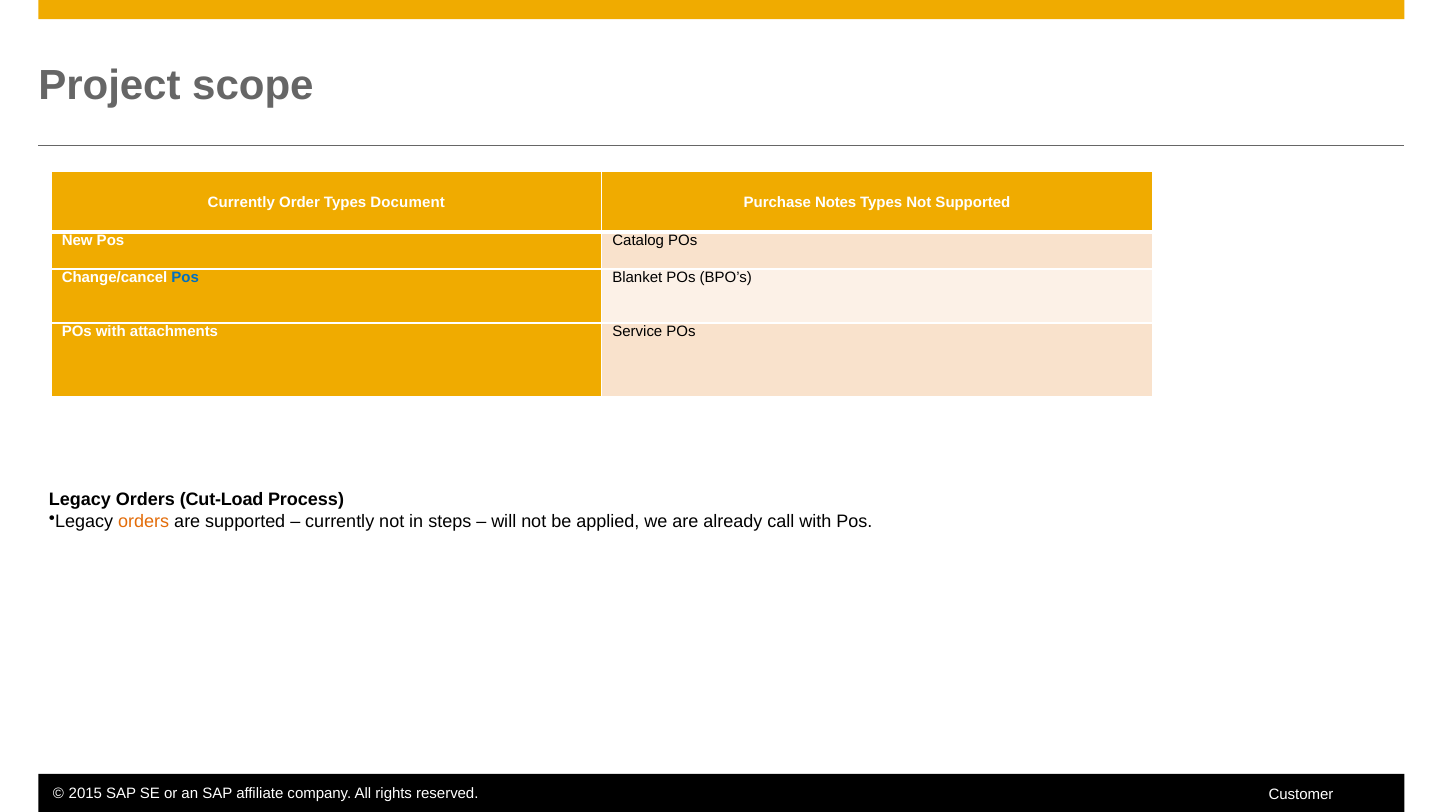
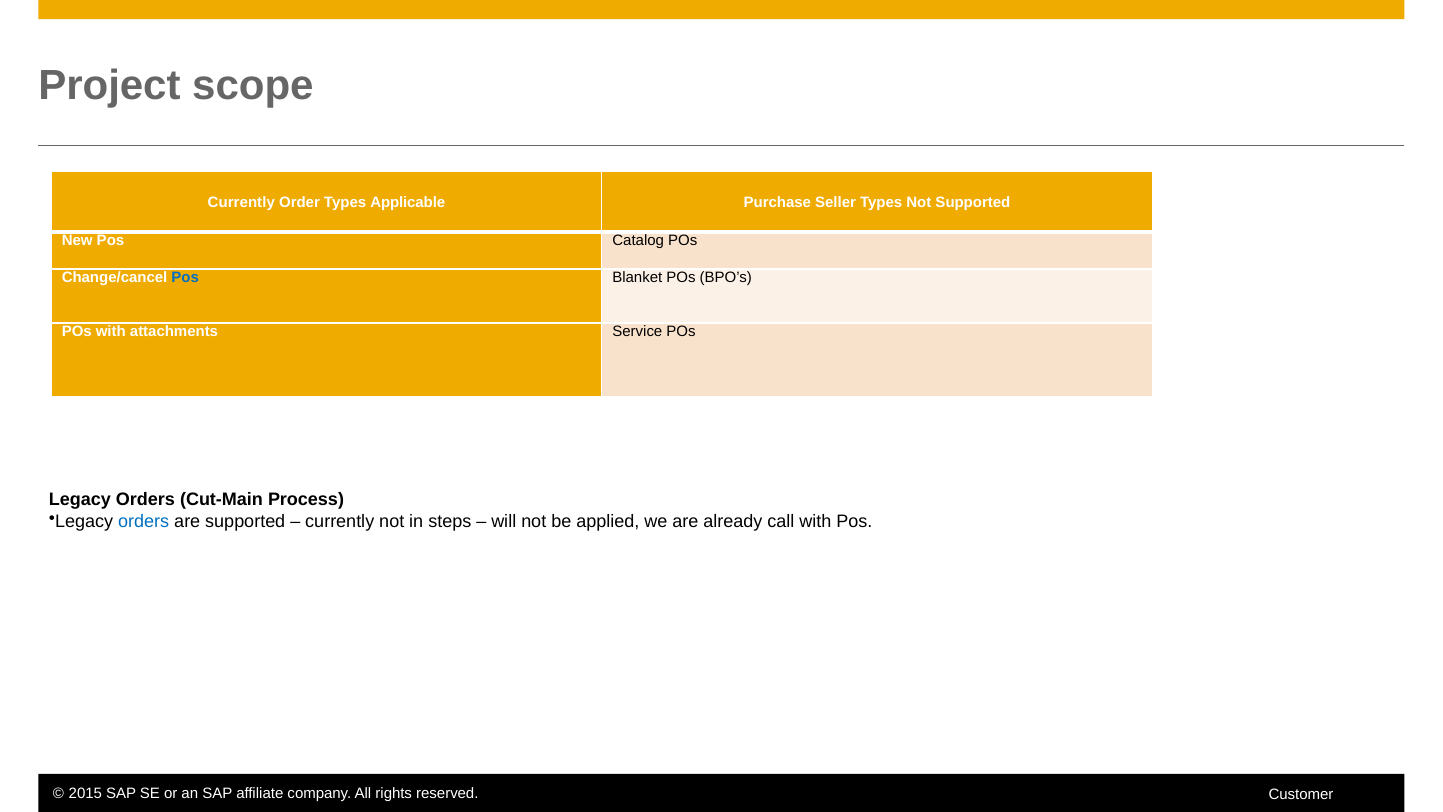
Document: Document -> Applicable
Notes: Notes -> Seller
Cut-Load: Cut-Load -> Cut-Main
orders at (144, 521) colour: orange -> blue
